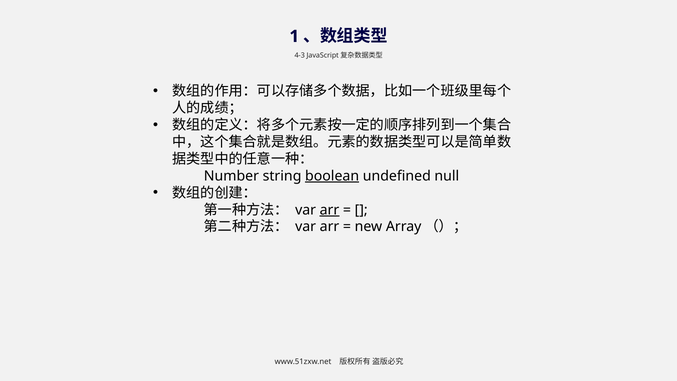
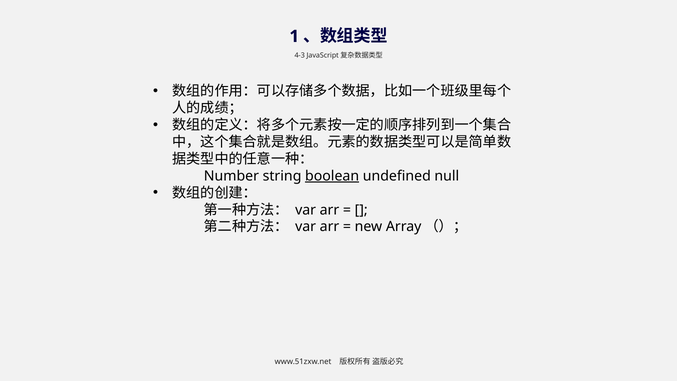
arr at (329, 210) underline: present -> none
